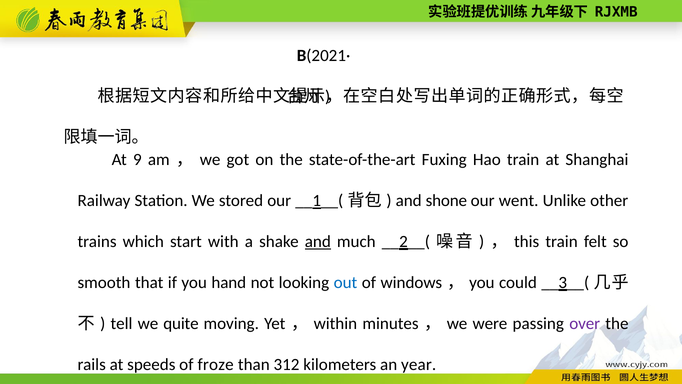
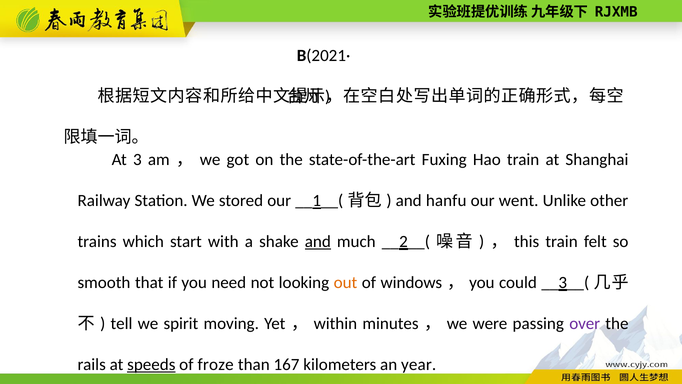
9: 9 -> 3
shone: shone -> hanfu
hand: hand -> need
out colour: blue -> orange
quite: quite -> spirit
speeds underline: none -> present
312: 312 -> 167
